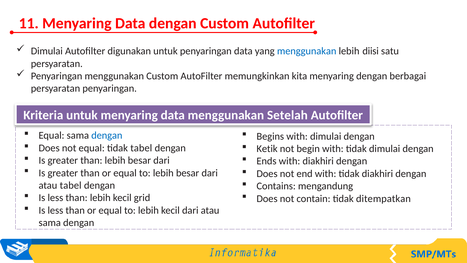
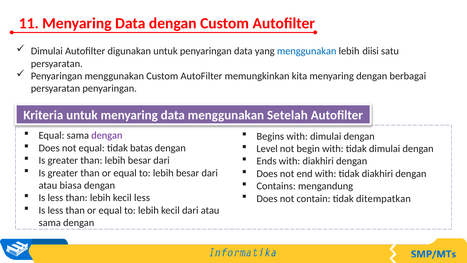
dengan at (107, 135) colour: blue -> purple
tidak tabel: tabel -> batas
Ketik: Ketik -> Level
atau tabel: tabel -> biasa
kecil grid: grid -> less
